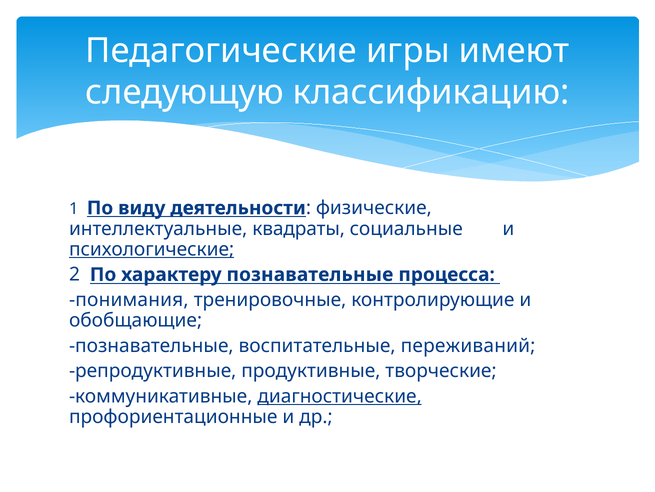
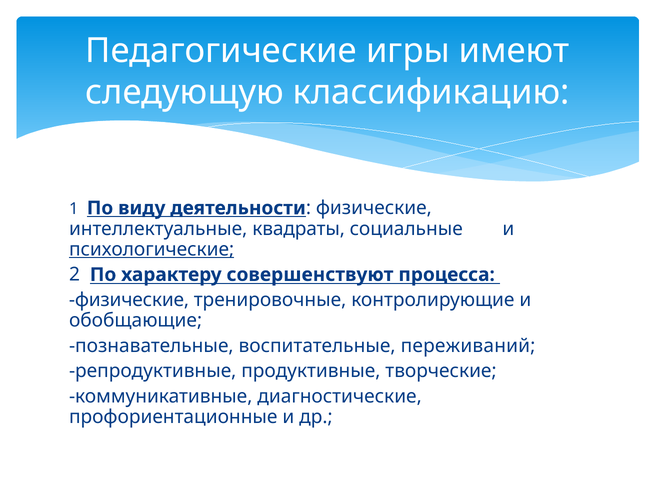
характеру познавательные: познавательные -> совершенствуют
понимания at (129, 299): понимания -> физические
диагностические underline: present -> none
